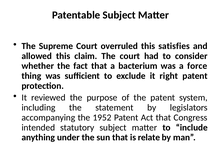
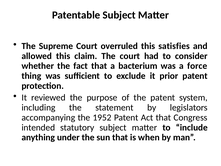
right: right -> prior
relate: relate -> when
